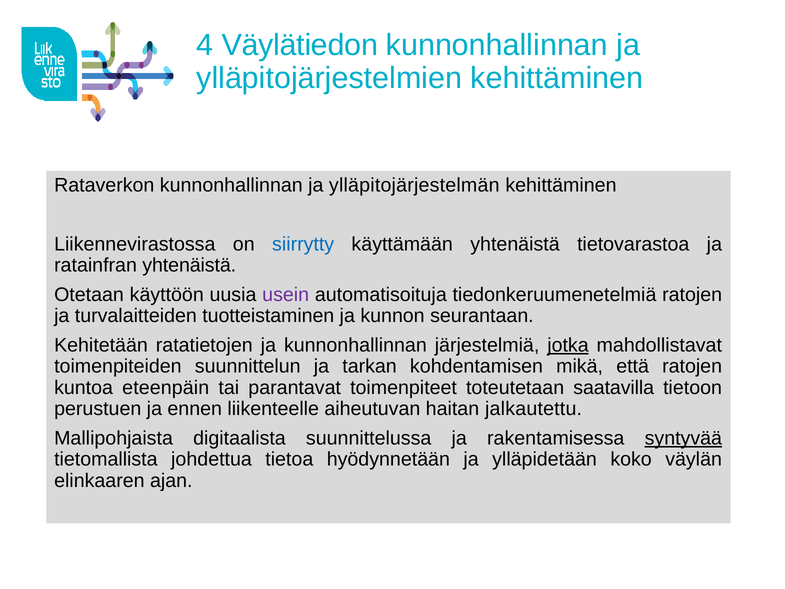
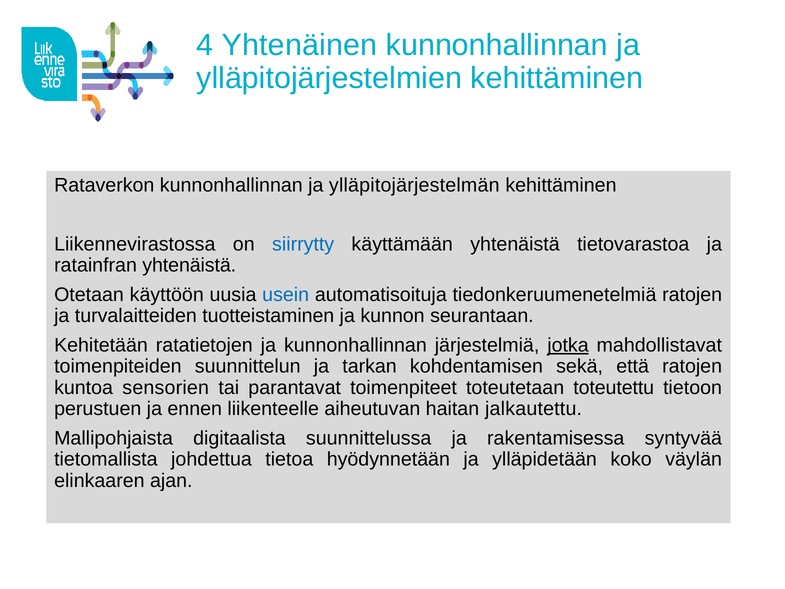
Väylätiedon: Väylätiedon -> Yhtenäinen
usein colour: purple -> blue
mikä: mikä -> sekä
eteenpäin: eteenpäin -> sensorien
saatavilla: saatavilla -> toteutettu
syntyvää underline: present -> none
